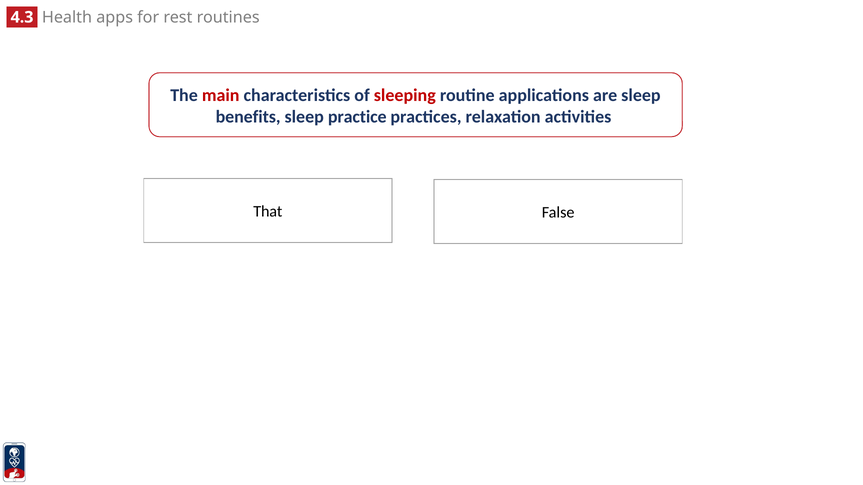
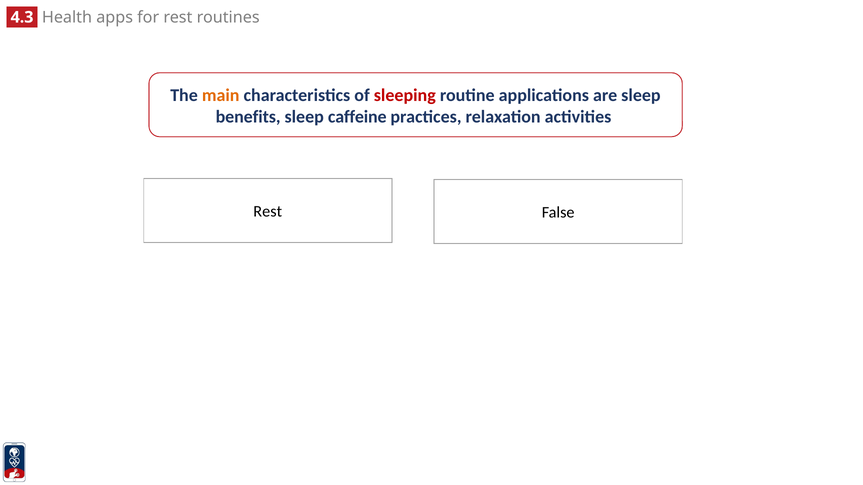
main colour: red -> orange
practice: practice -> caffeine
That at (268, 212): That -> Rest
